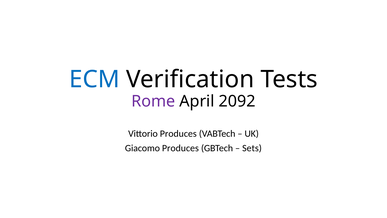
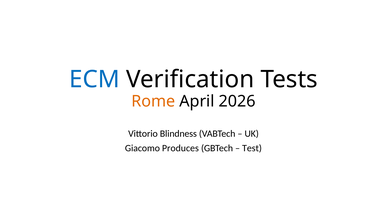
Rome colour: purple -> orange
2092: 2092 -> 2026
Vittorio Produces: Produces -> Blindness
Sets: Sets -> Test
